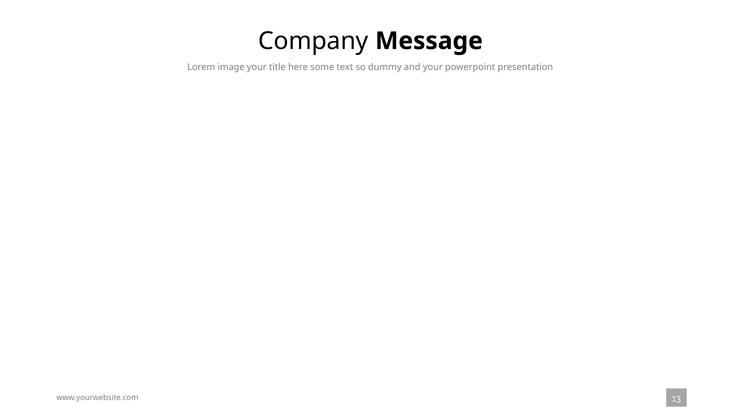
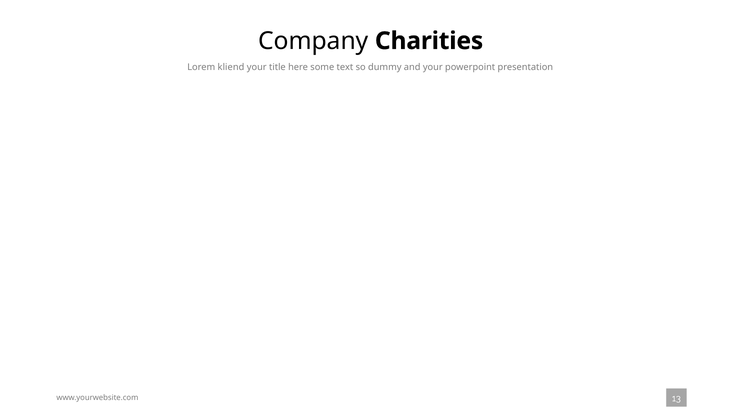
Message: Message -> Charities
image: image -> kliend
